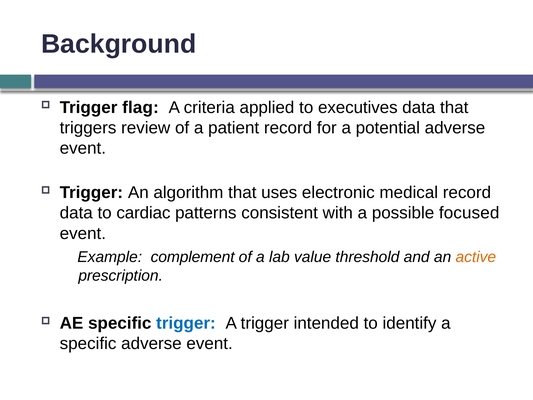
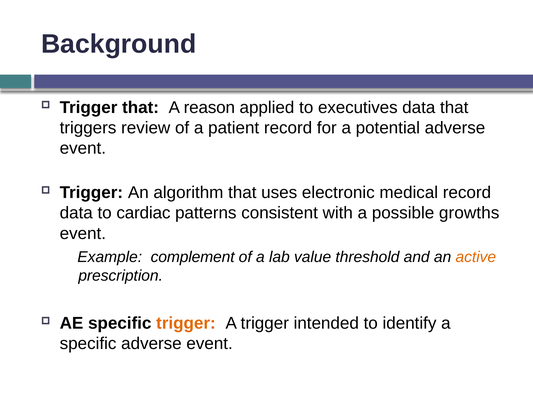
Trigger flag: flag -> that
criteria: criteria -> reason
focused: focused -> growths
trigger at (186, 323) colour: blue -> orange
